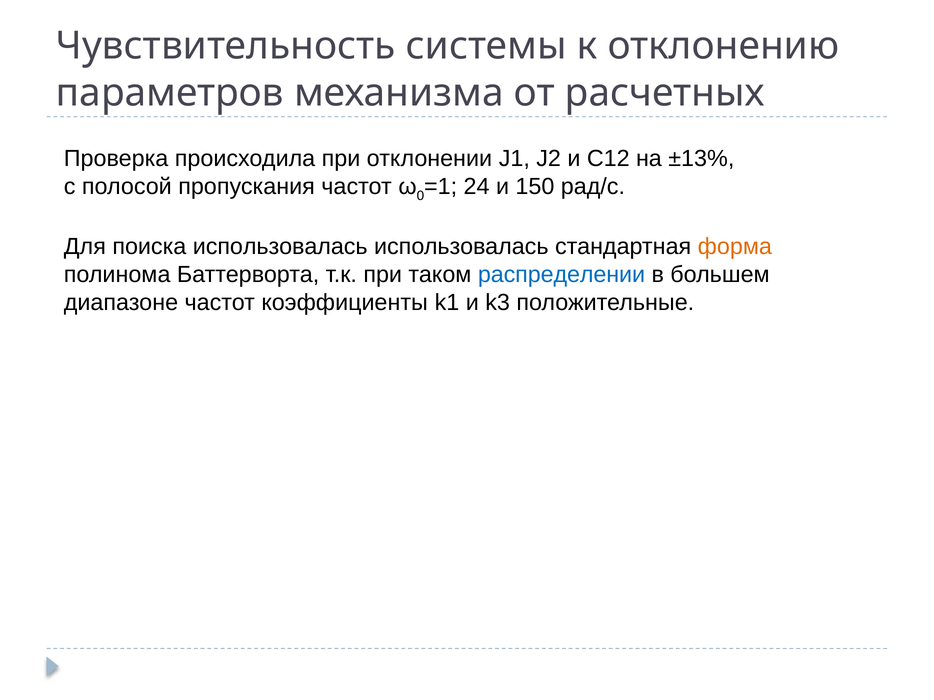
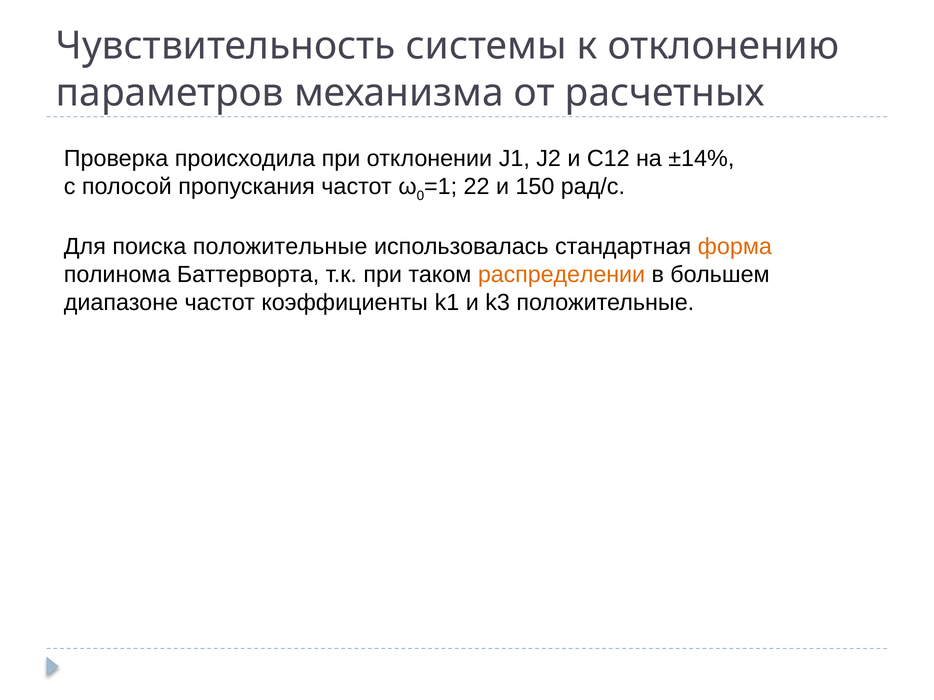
±13%: ±13% -> ±14%
24: 24 -> 22
поиска использовалась: использовалась -> положительные
распределении colour: blue -> orange
